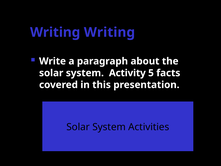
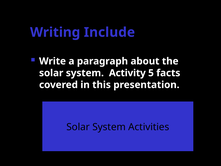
Writing Writing: Writing -> Include
